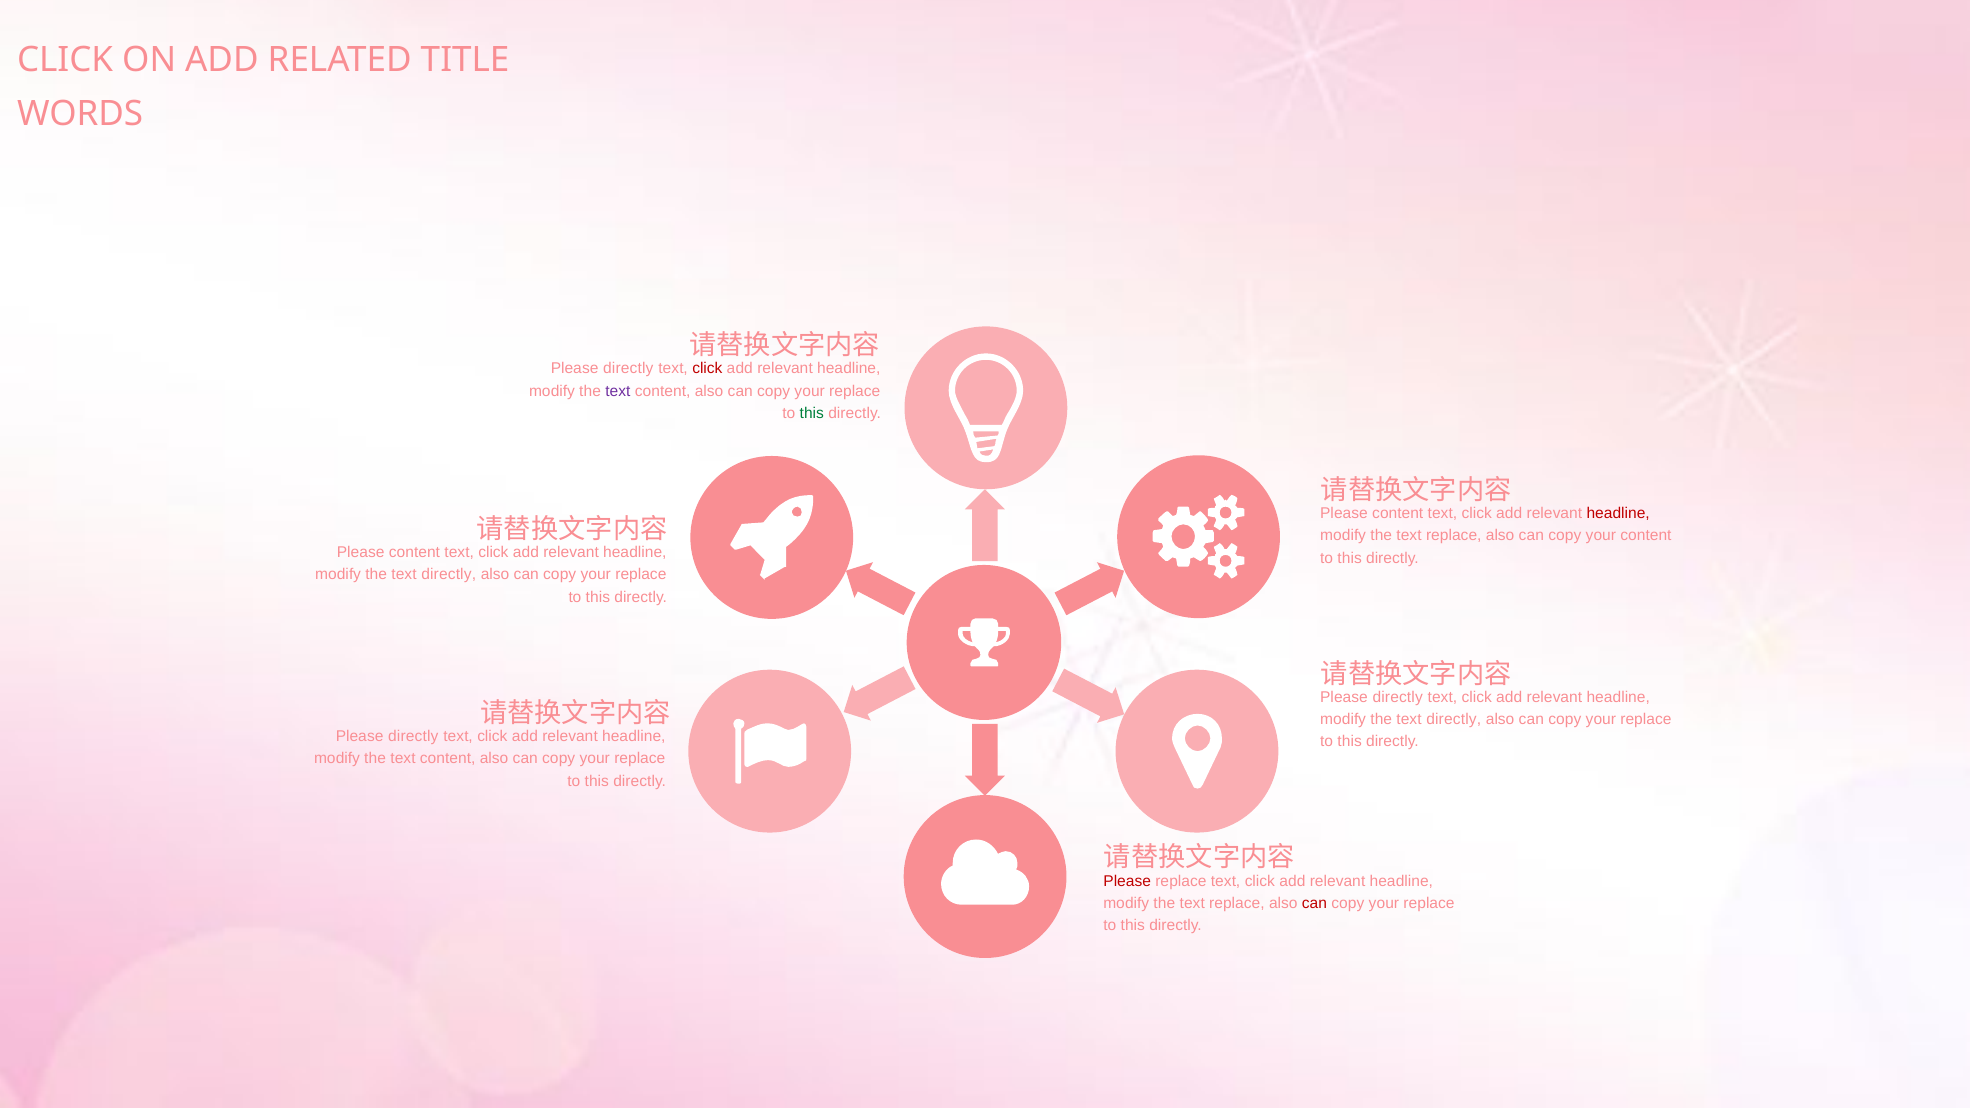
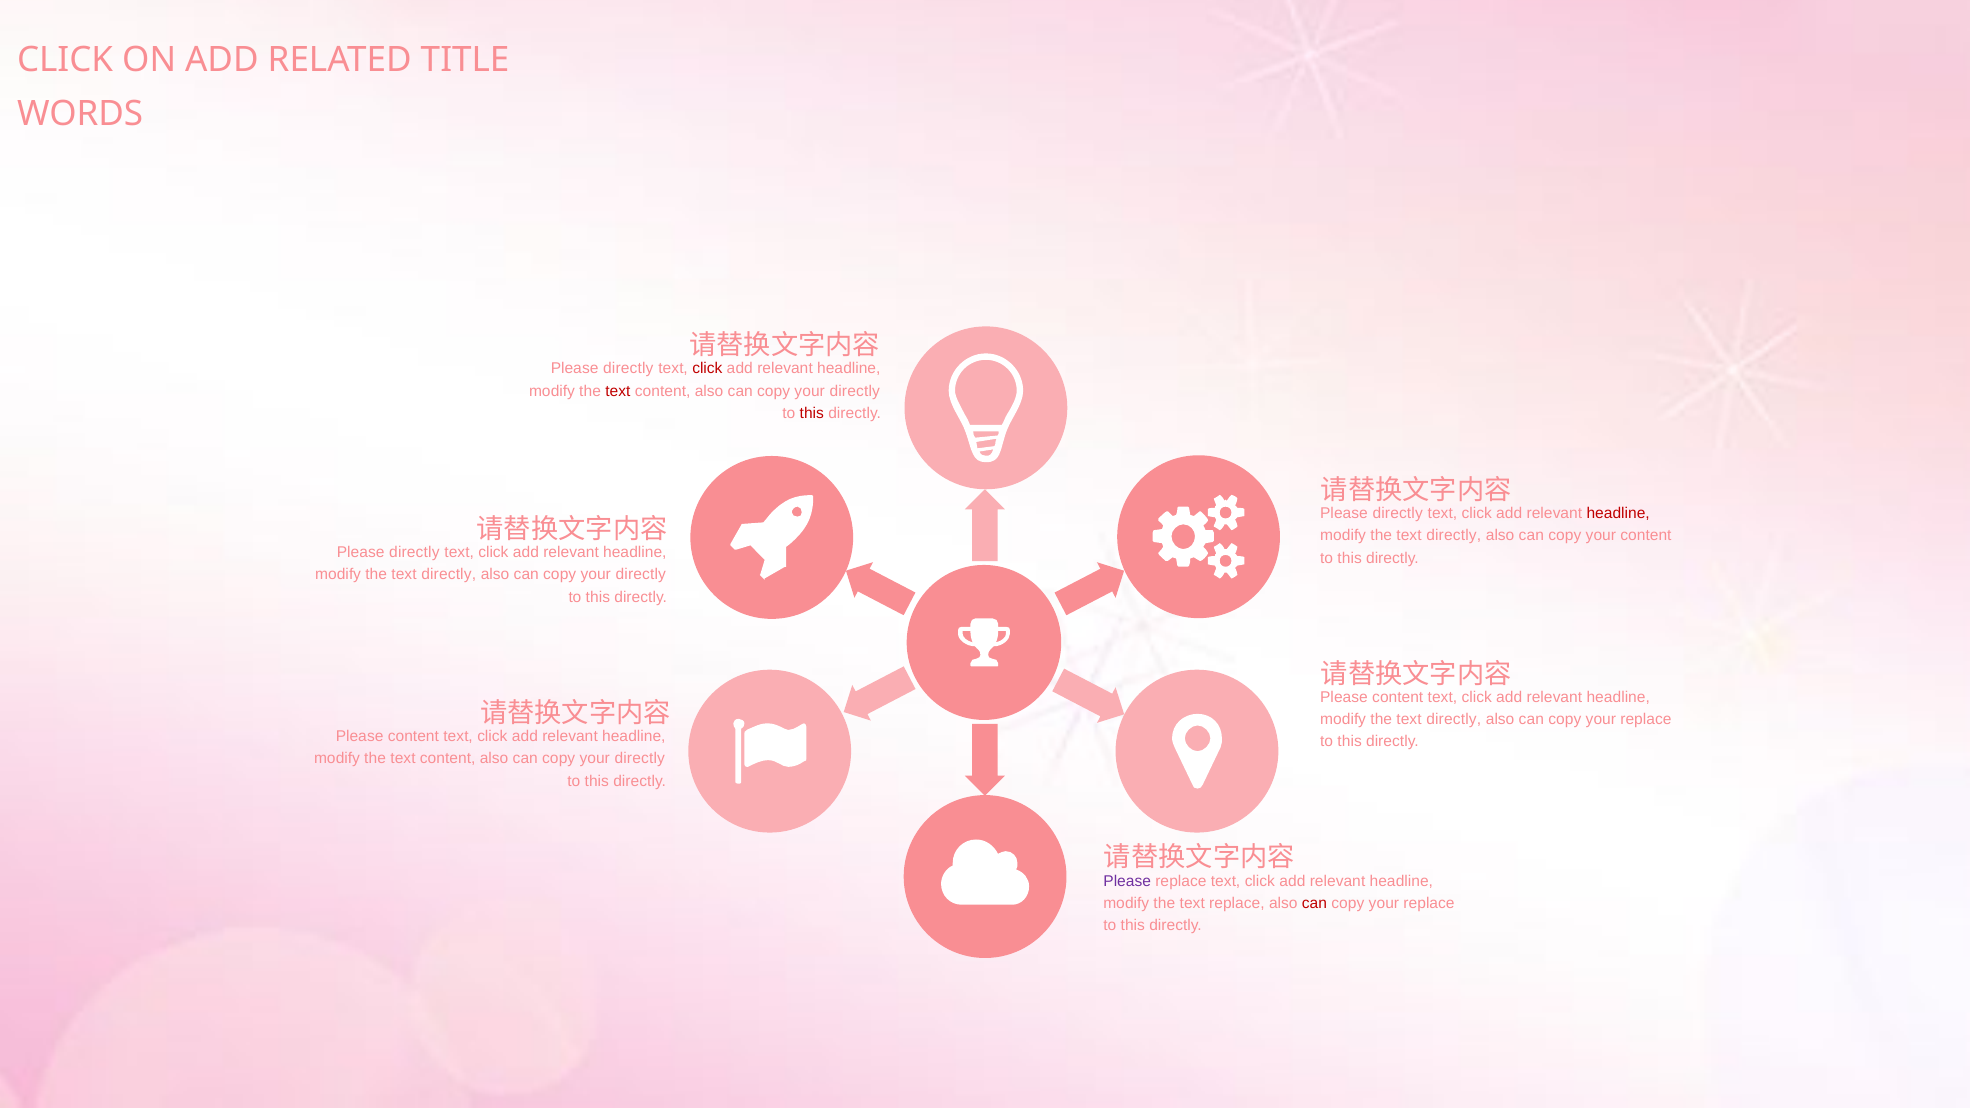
text at (618, 391) colour: purple -> red
replace at (855, 391): replace -> directly
this at (812, 413) colour: green -> red
content at (1398, 514): content -> directly
replace at (1454, 536): replace -> directly
content at (414, 553): content -> directly
replace at (641, 575): replace -> directly
directly at (1398, 697): directly -> content
directly at (413, 736): directly -> content
replace at (640, 759): replace -> directly
Please at (1127, 881) colour: red -> purple
